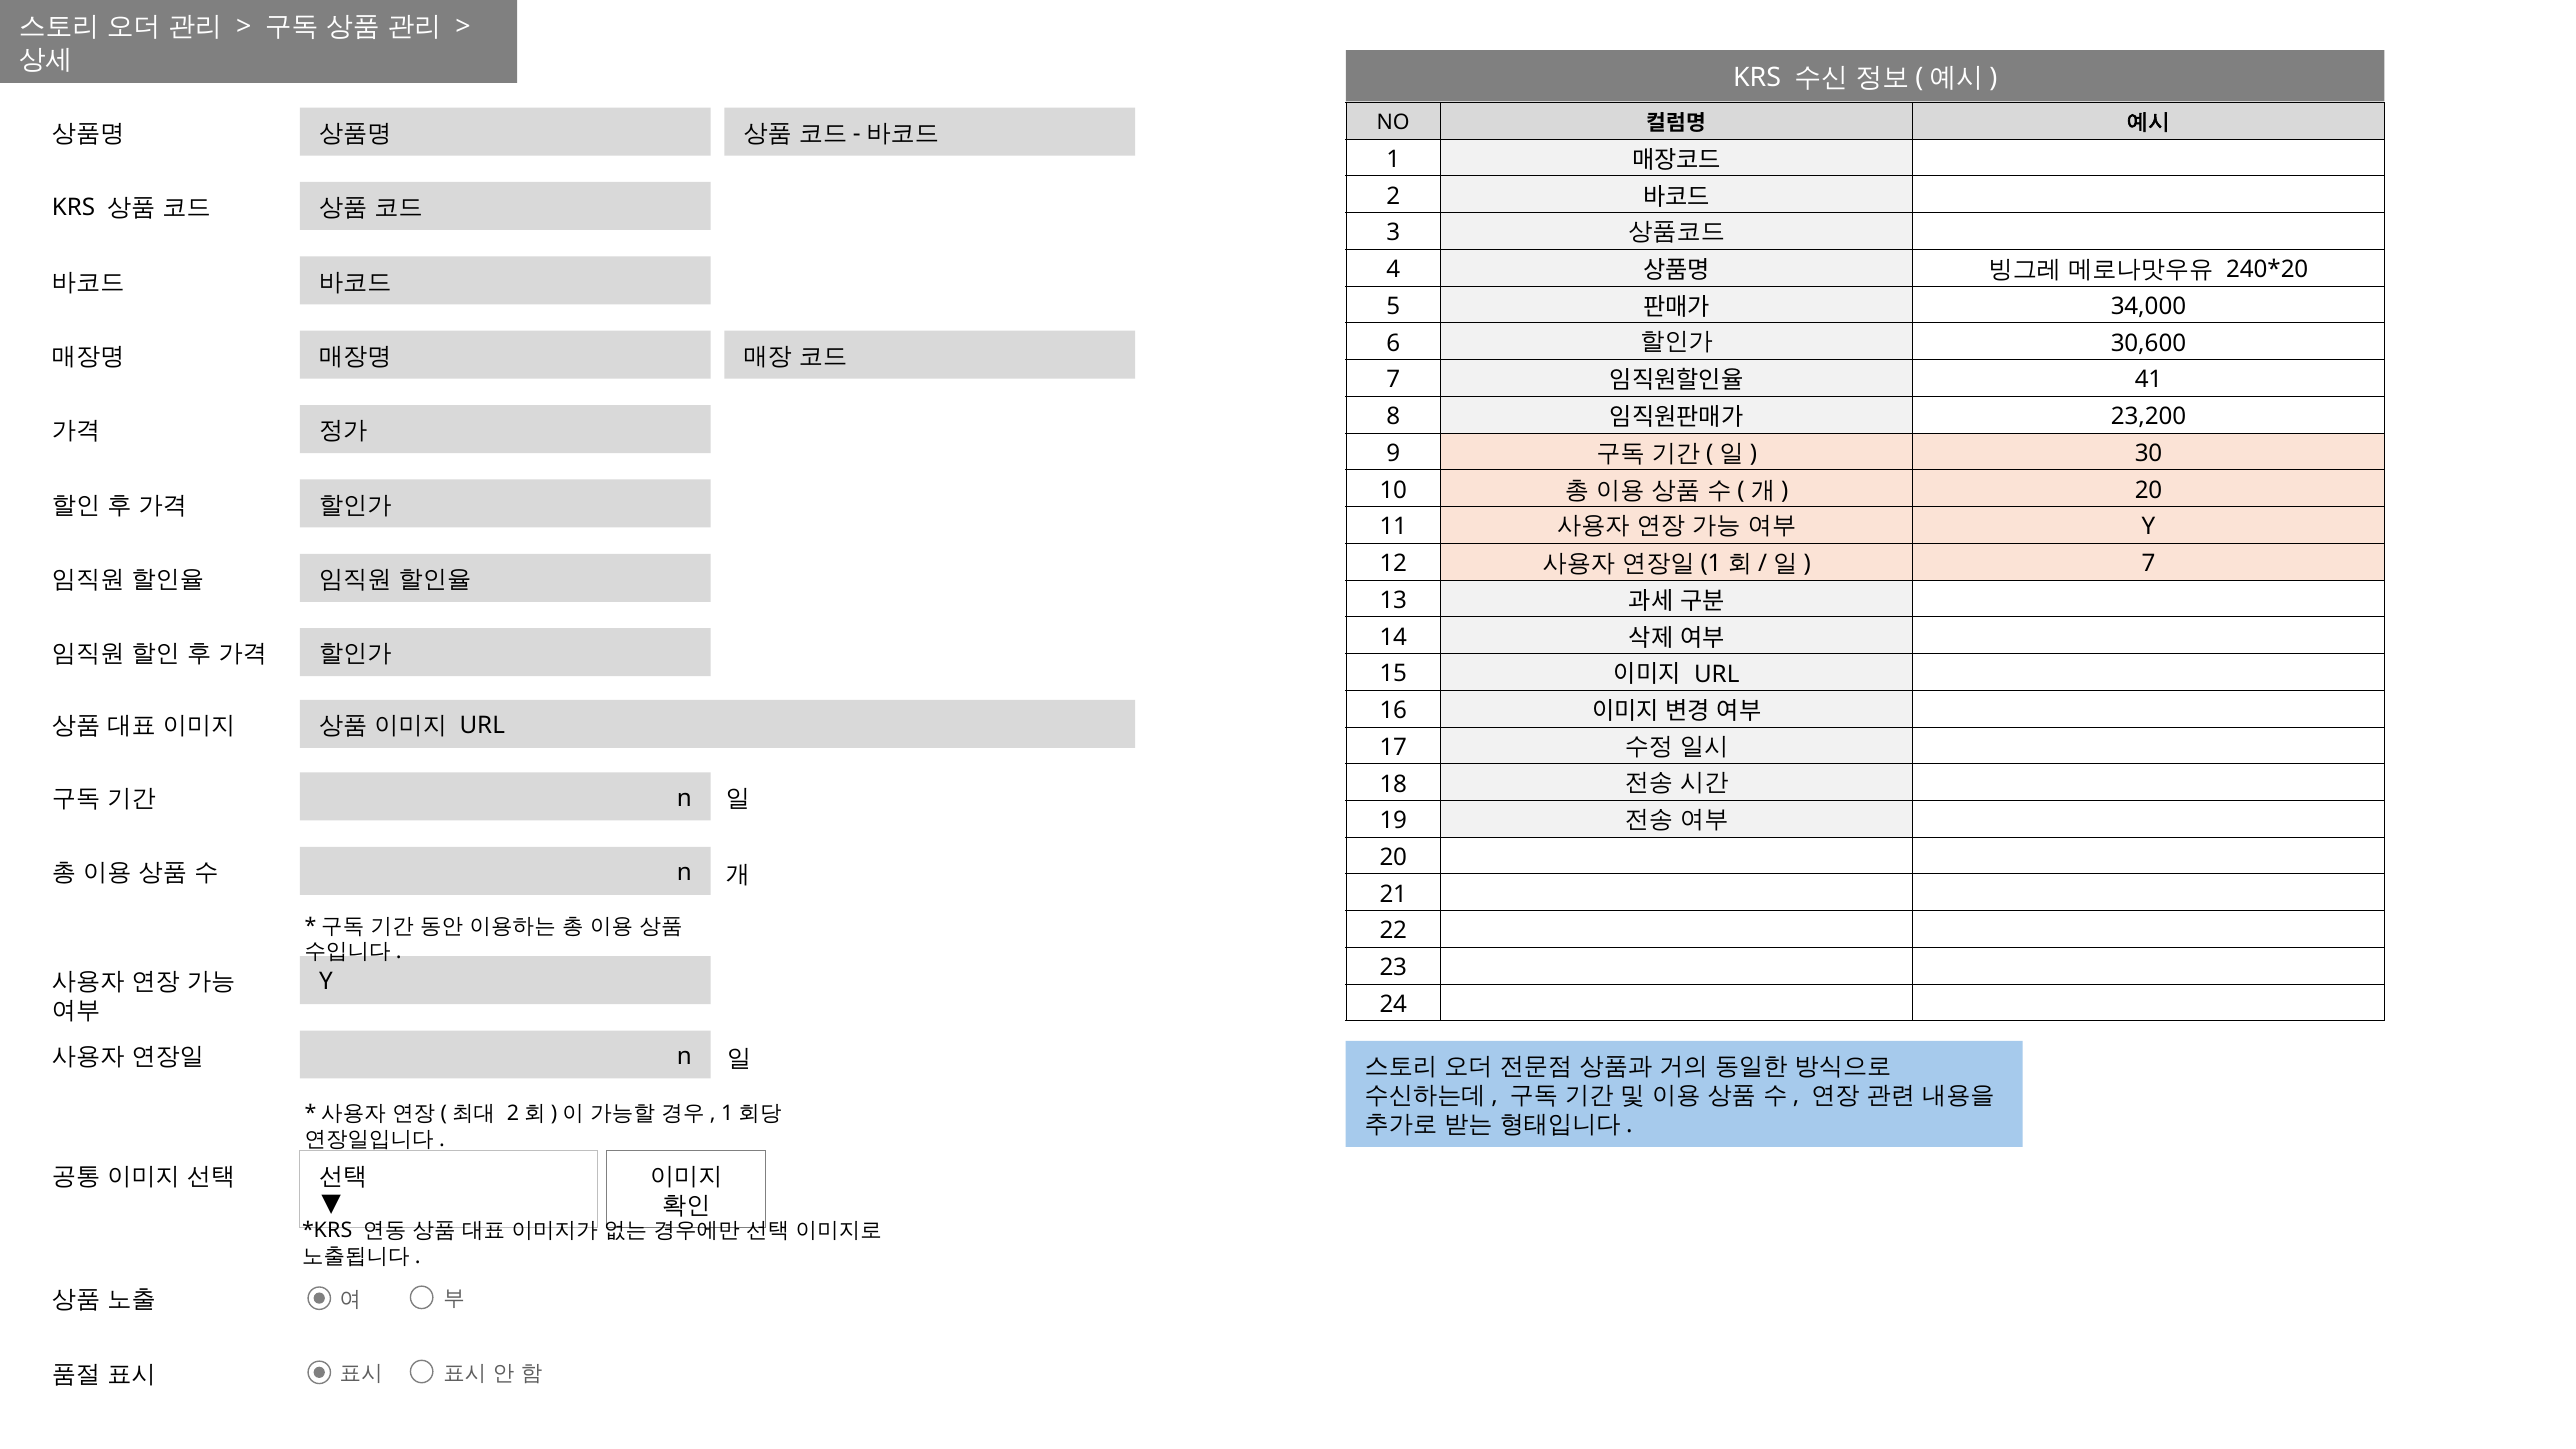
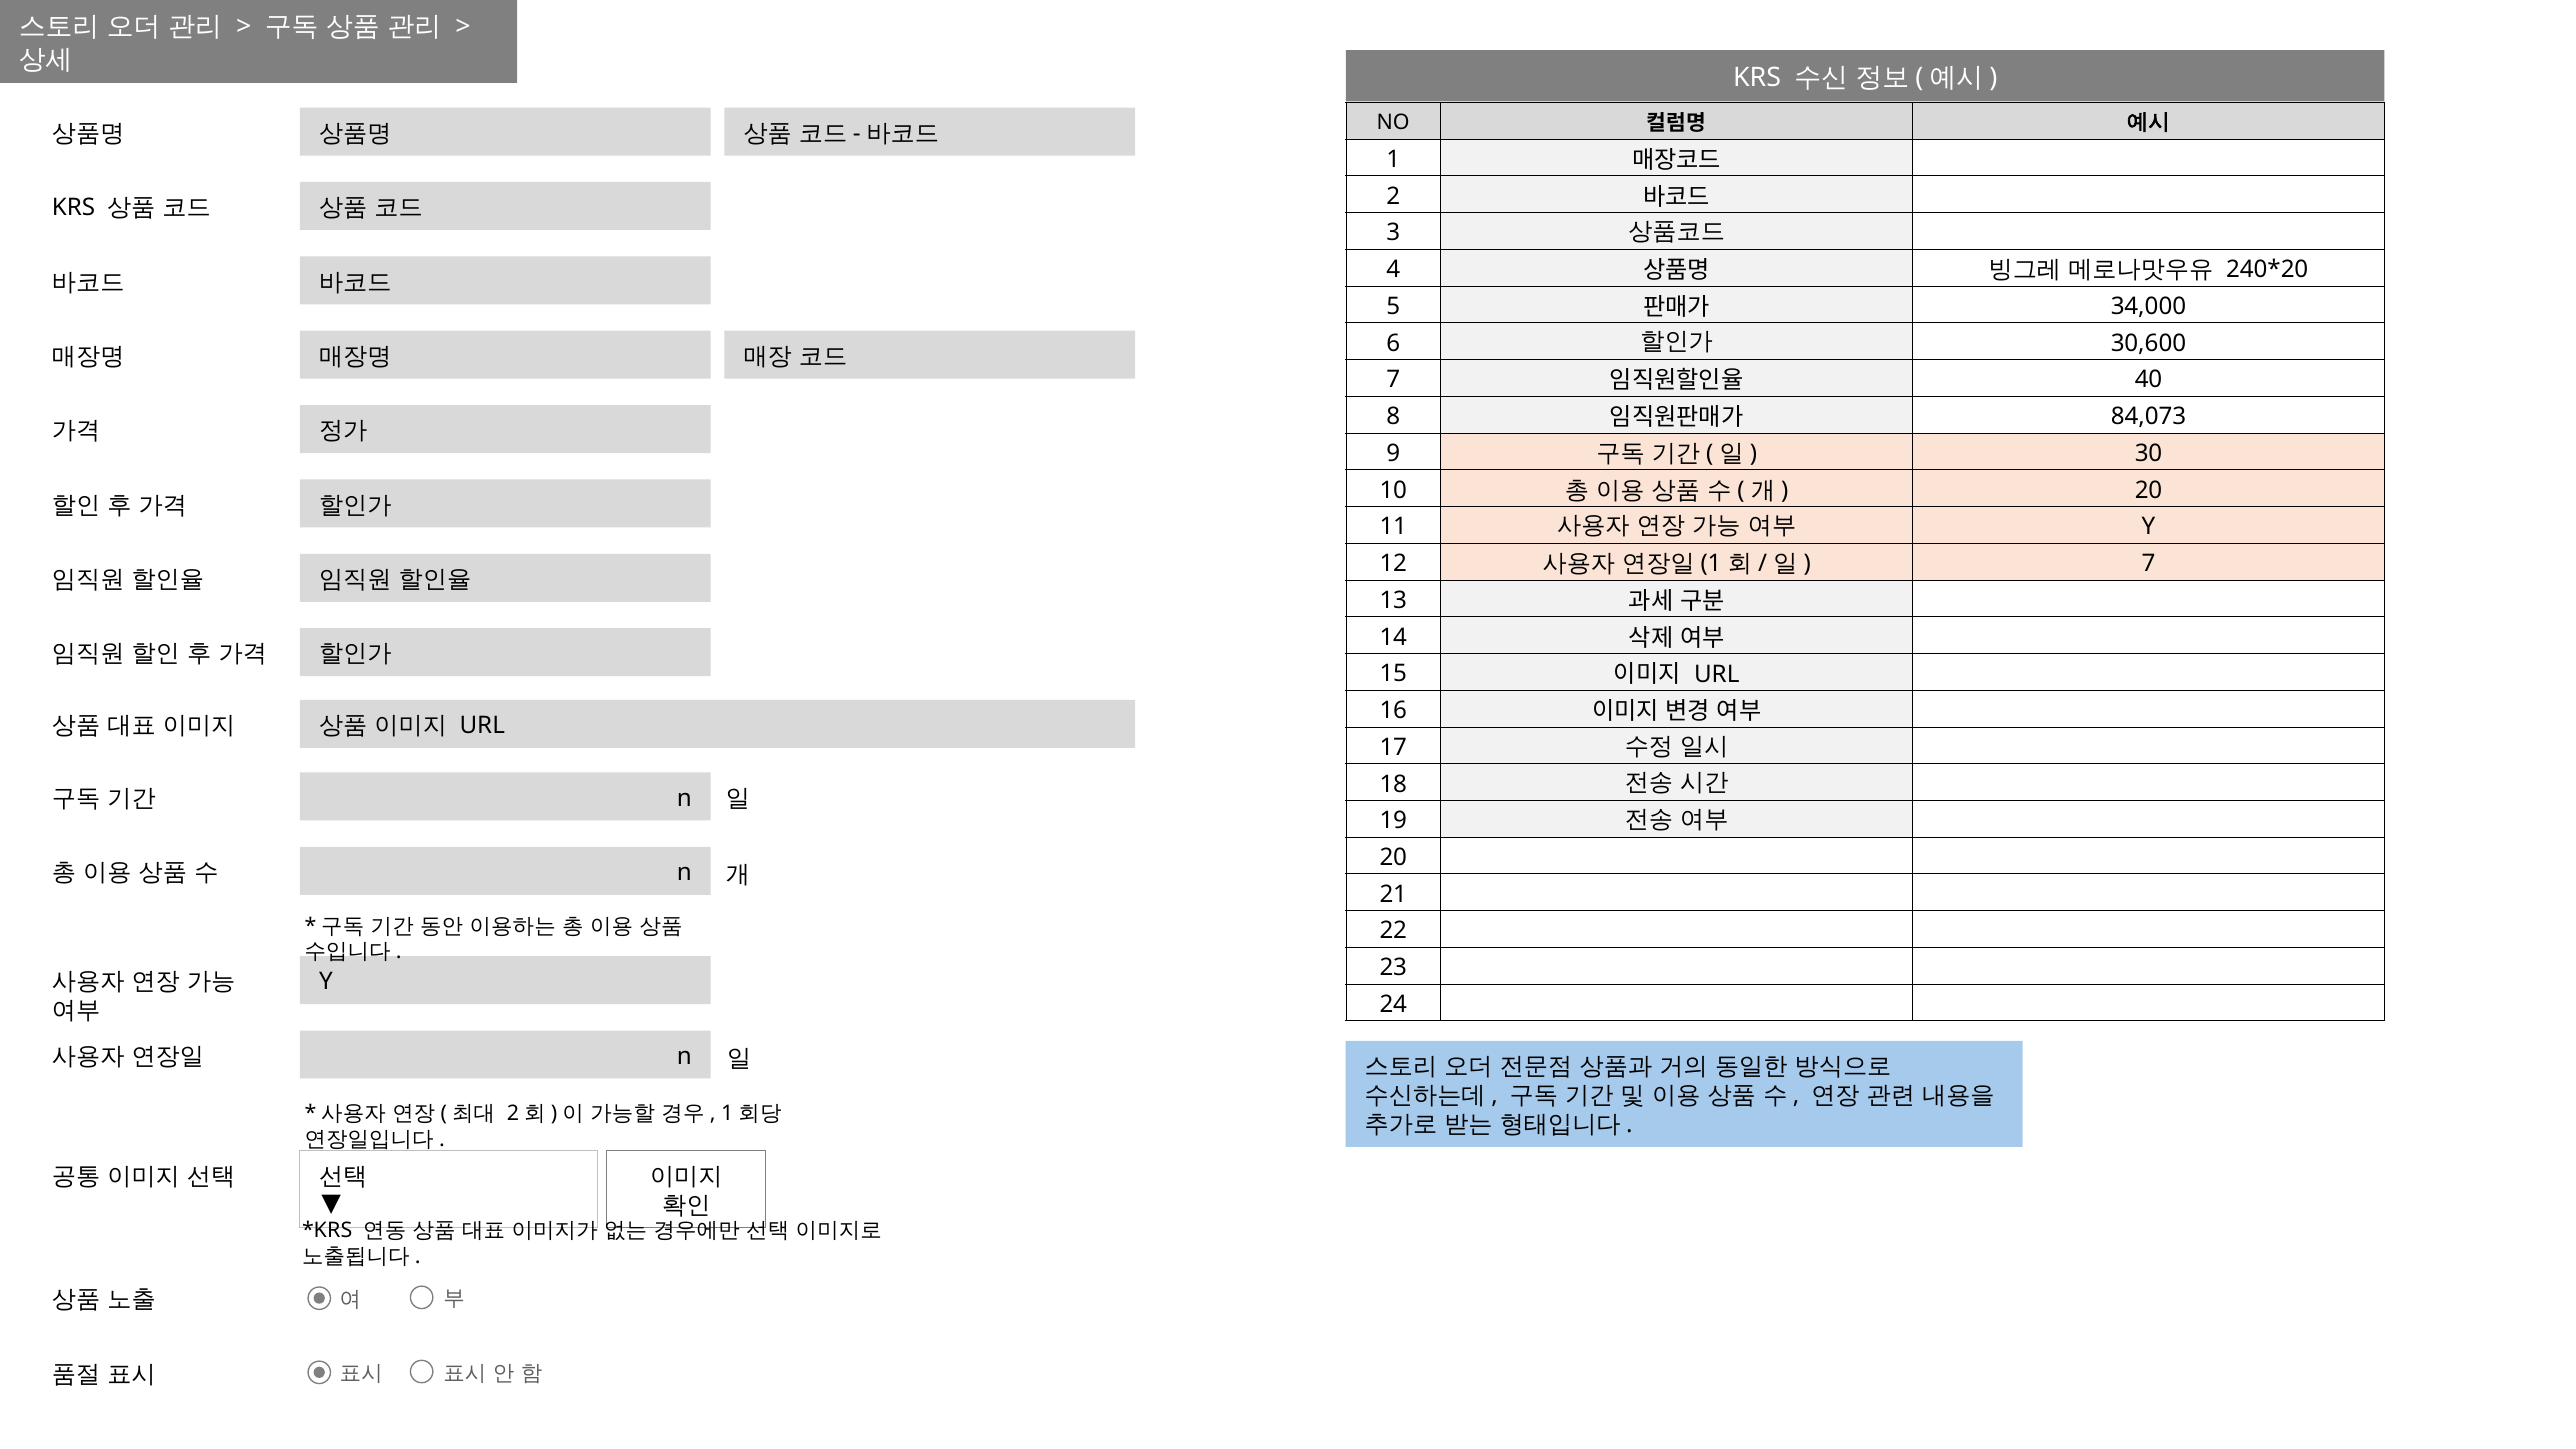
41: 41 -> 40
23,200: 23,200 -> 84,073
